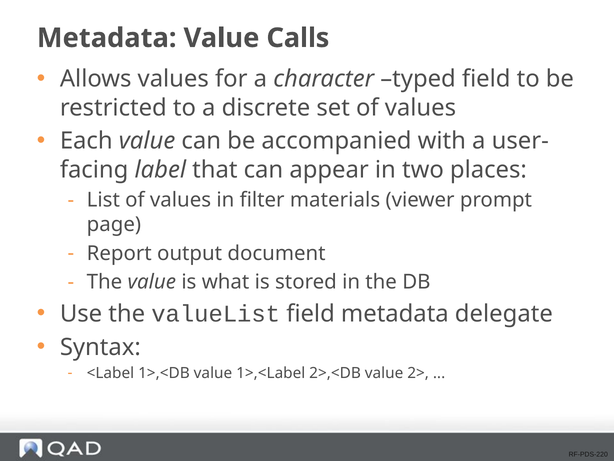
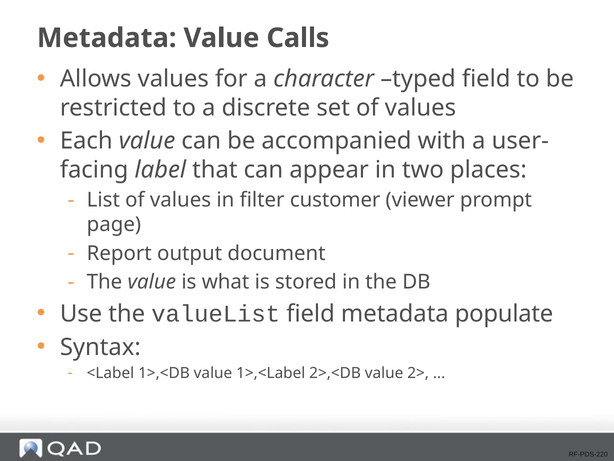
materials: materials -> customer
delegate: delegate -> populate
